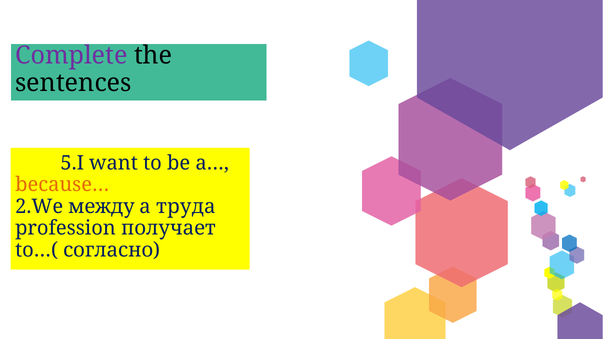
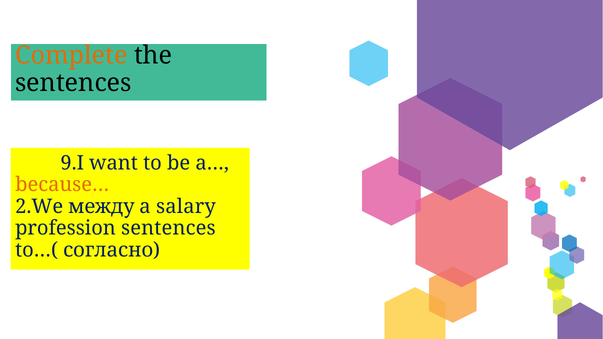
Complete colour: purple -> orange
5.I: 5.I -> 9.I
труда: труда -> salary
profession получает: получает -> sentences
